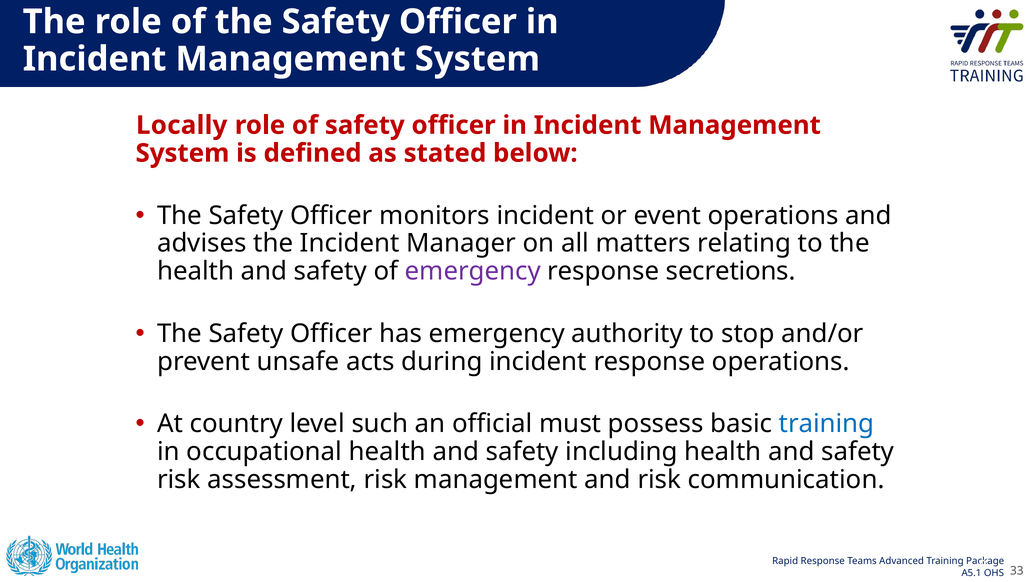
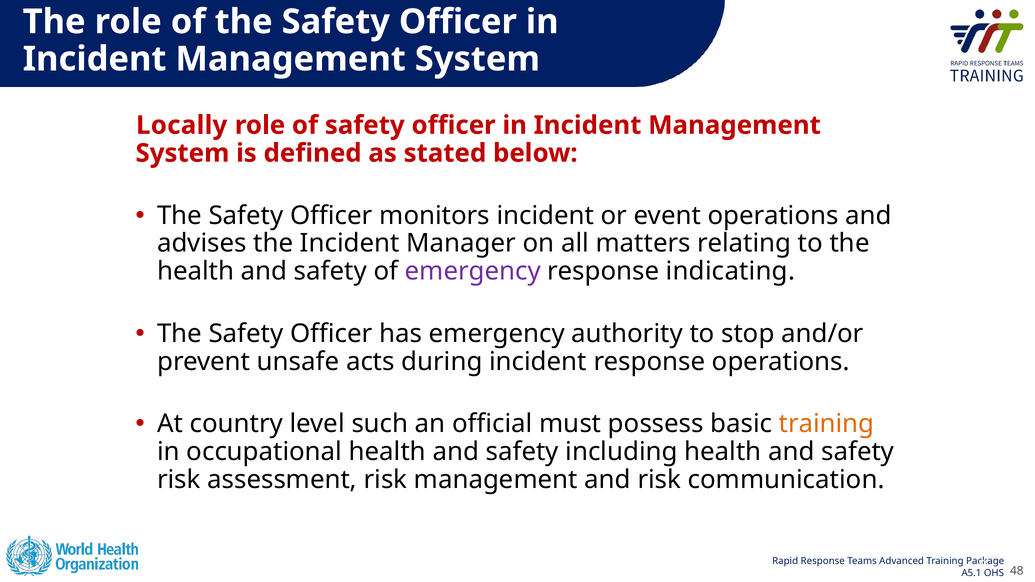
secretions: secretions -> indicating
training at (827, 424) colour: blue -> orange
33: 33 -> 48
